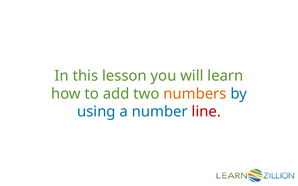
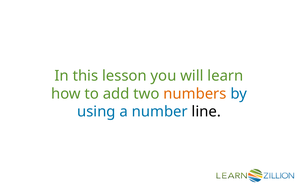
line colour: red -> black
